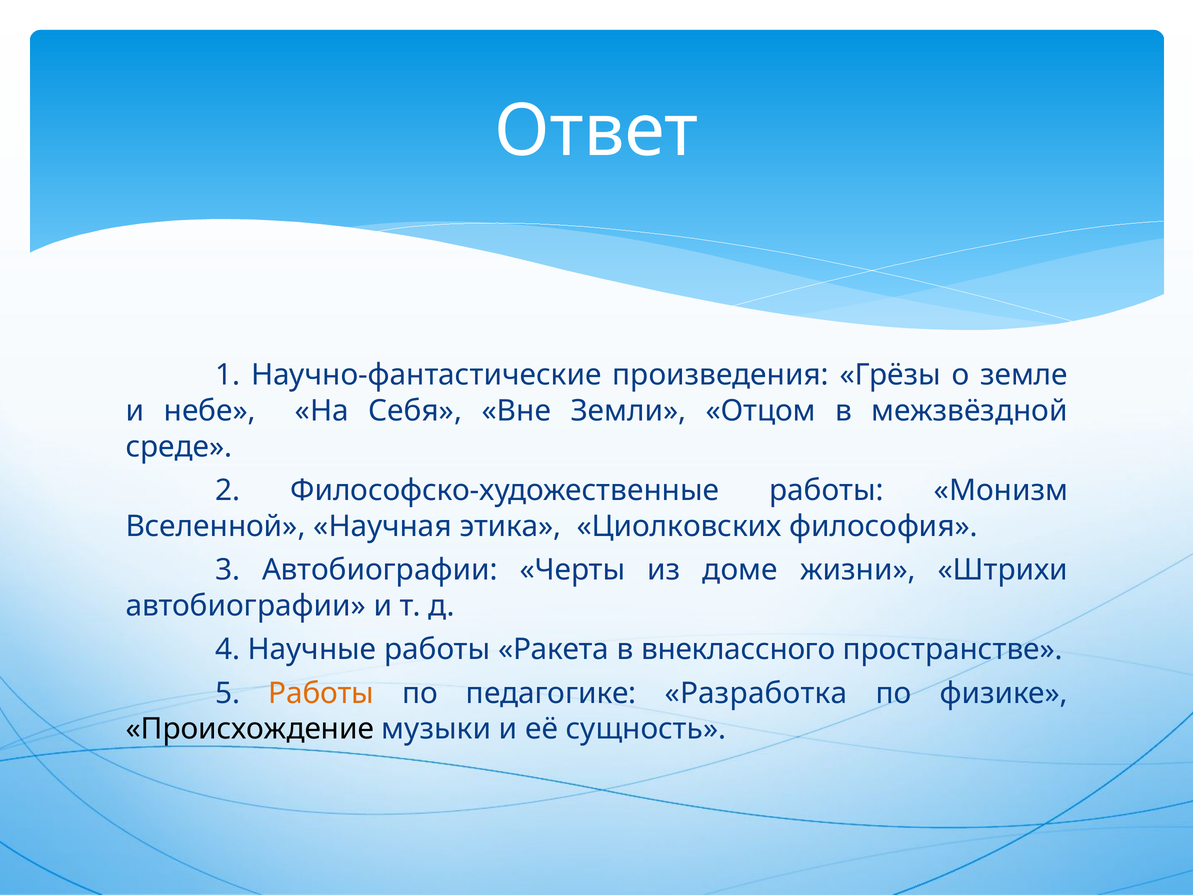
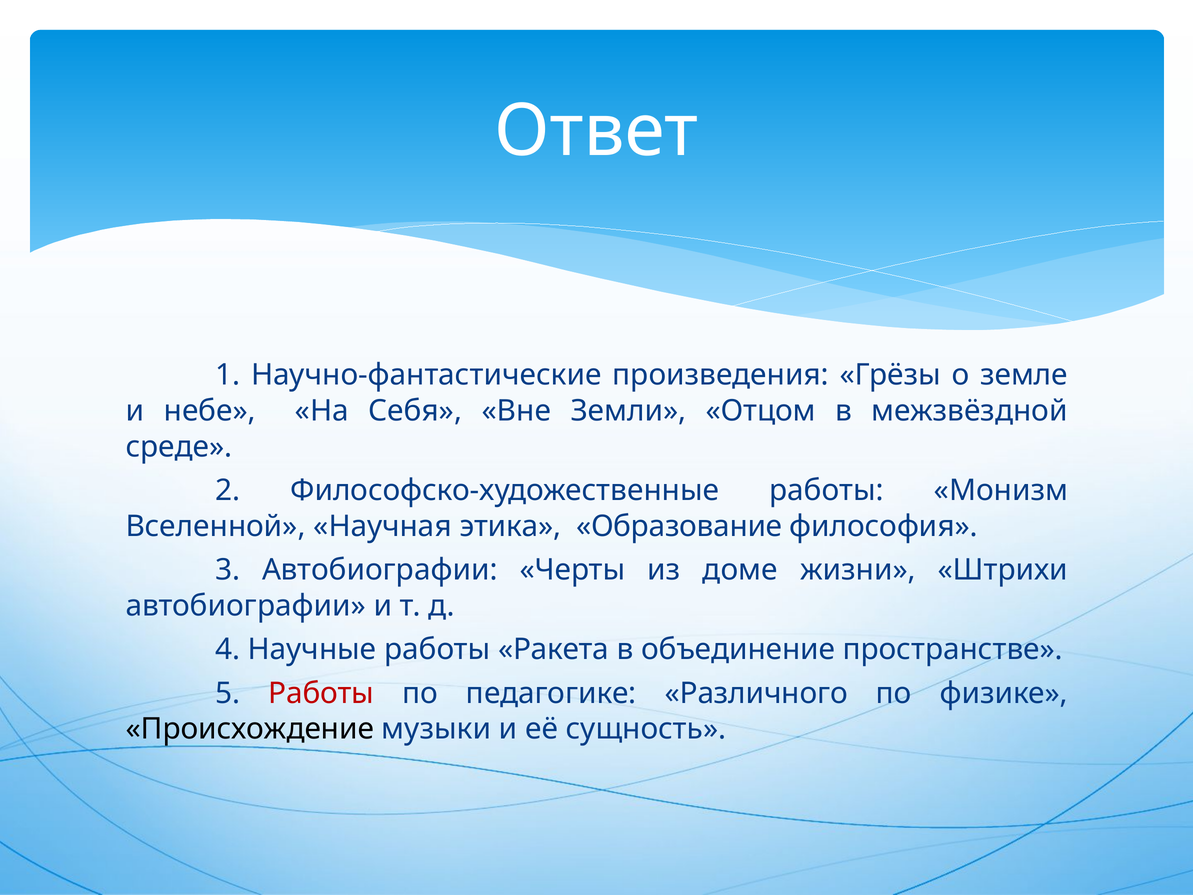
Циолковских: Циолковских -> Образование
внеклассного: внеклассного -> объединение
Работы at (321, 693) colour: orange -> red
Разработка: Разработка -> Различного
